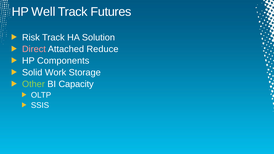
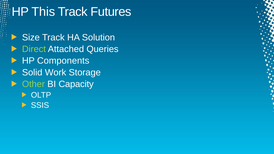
Well: Well -> This
Risk: Risk -> Size
Direct colour: pink -> light green
Reduce: Reduce -> Queries
